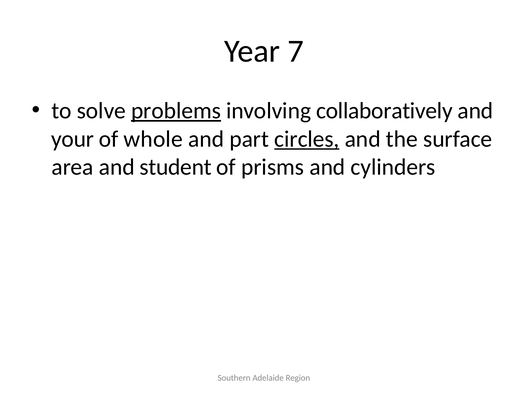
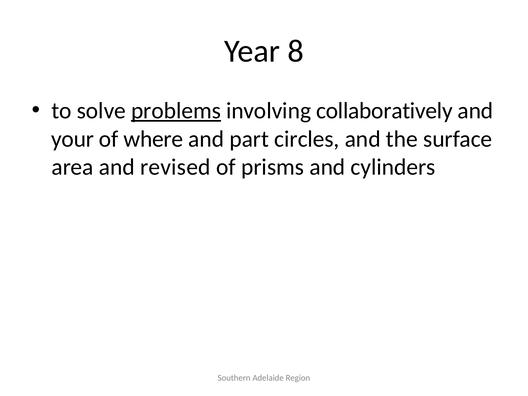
7: 7 -> 8
whole: whole -> where
circles underline: present -> none
student: student -> revised
